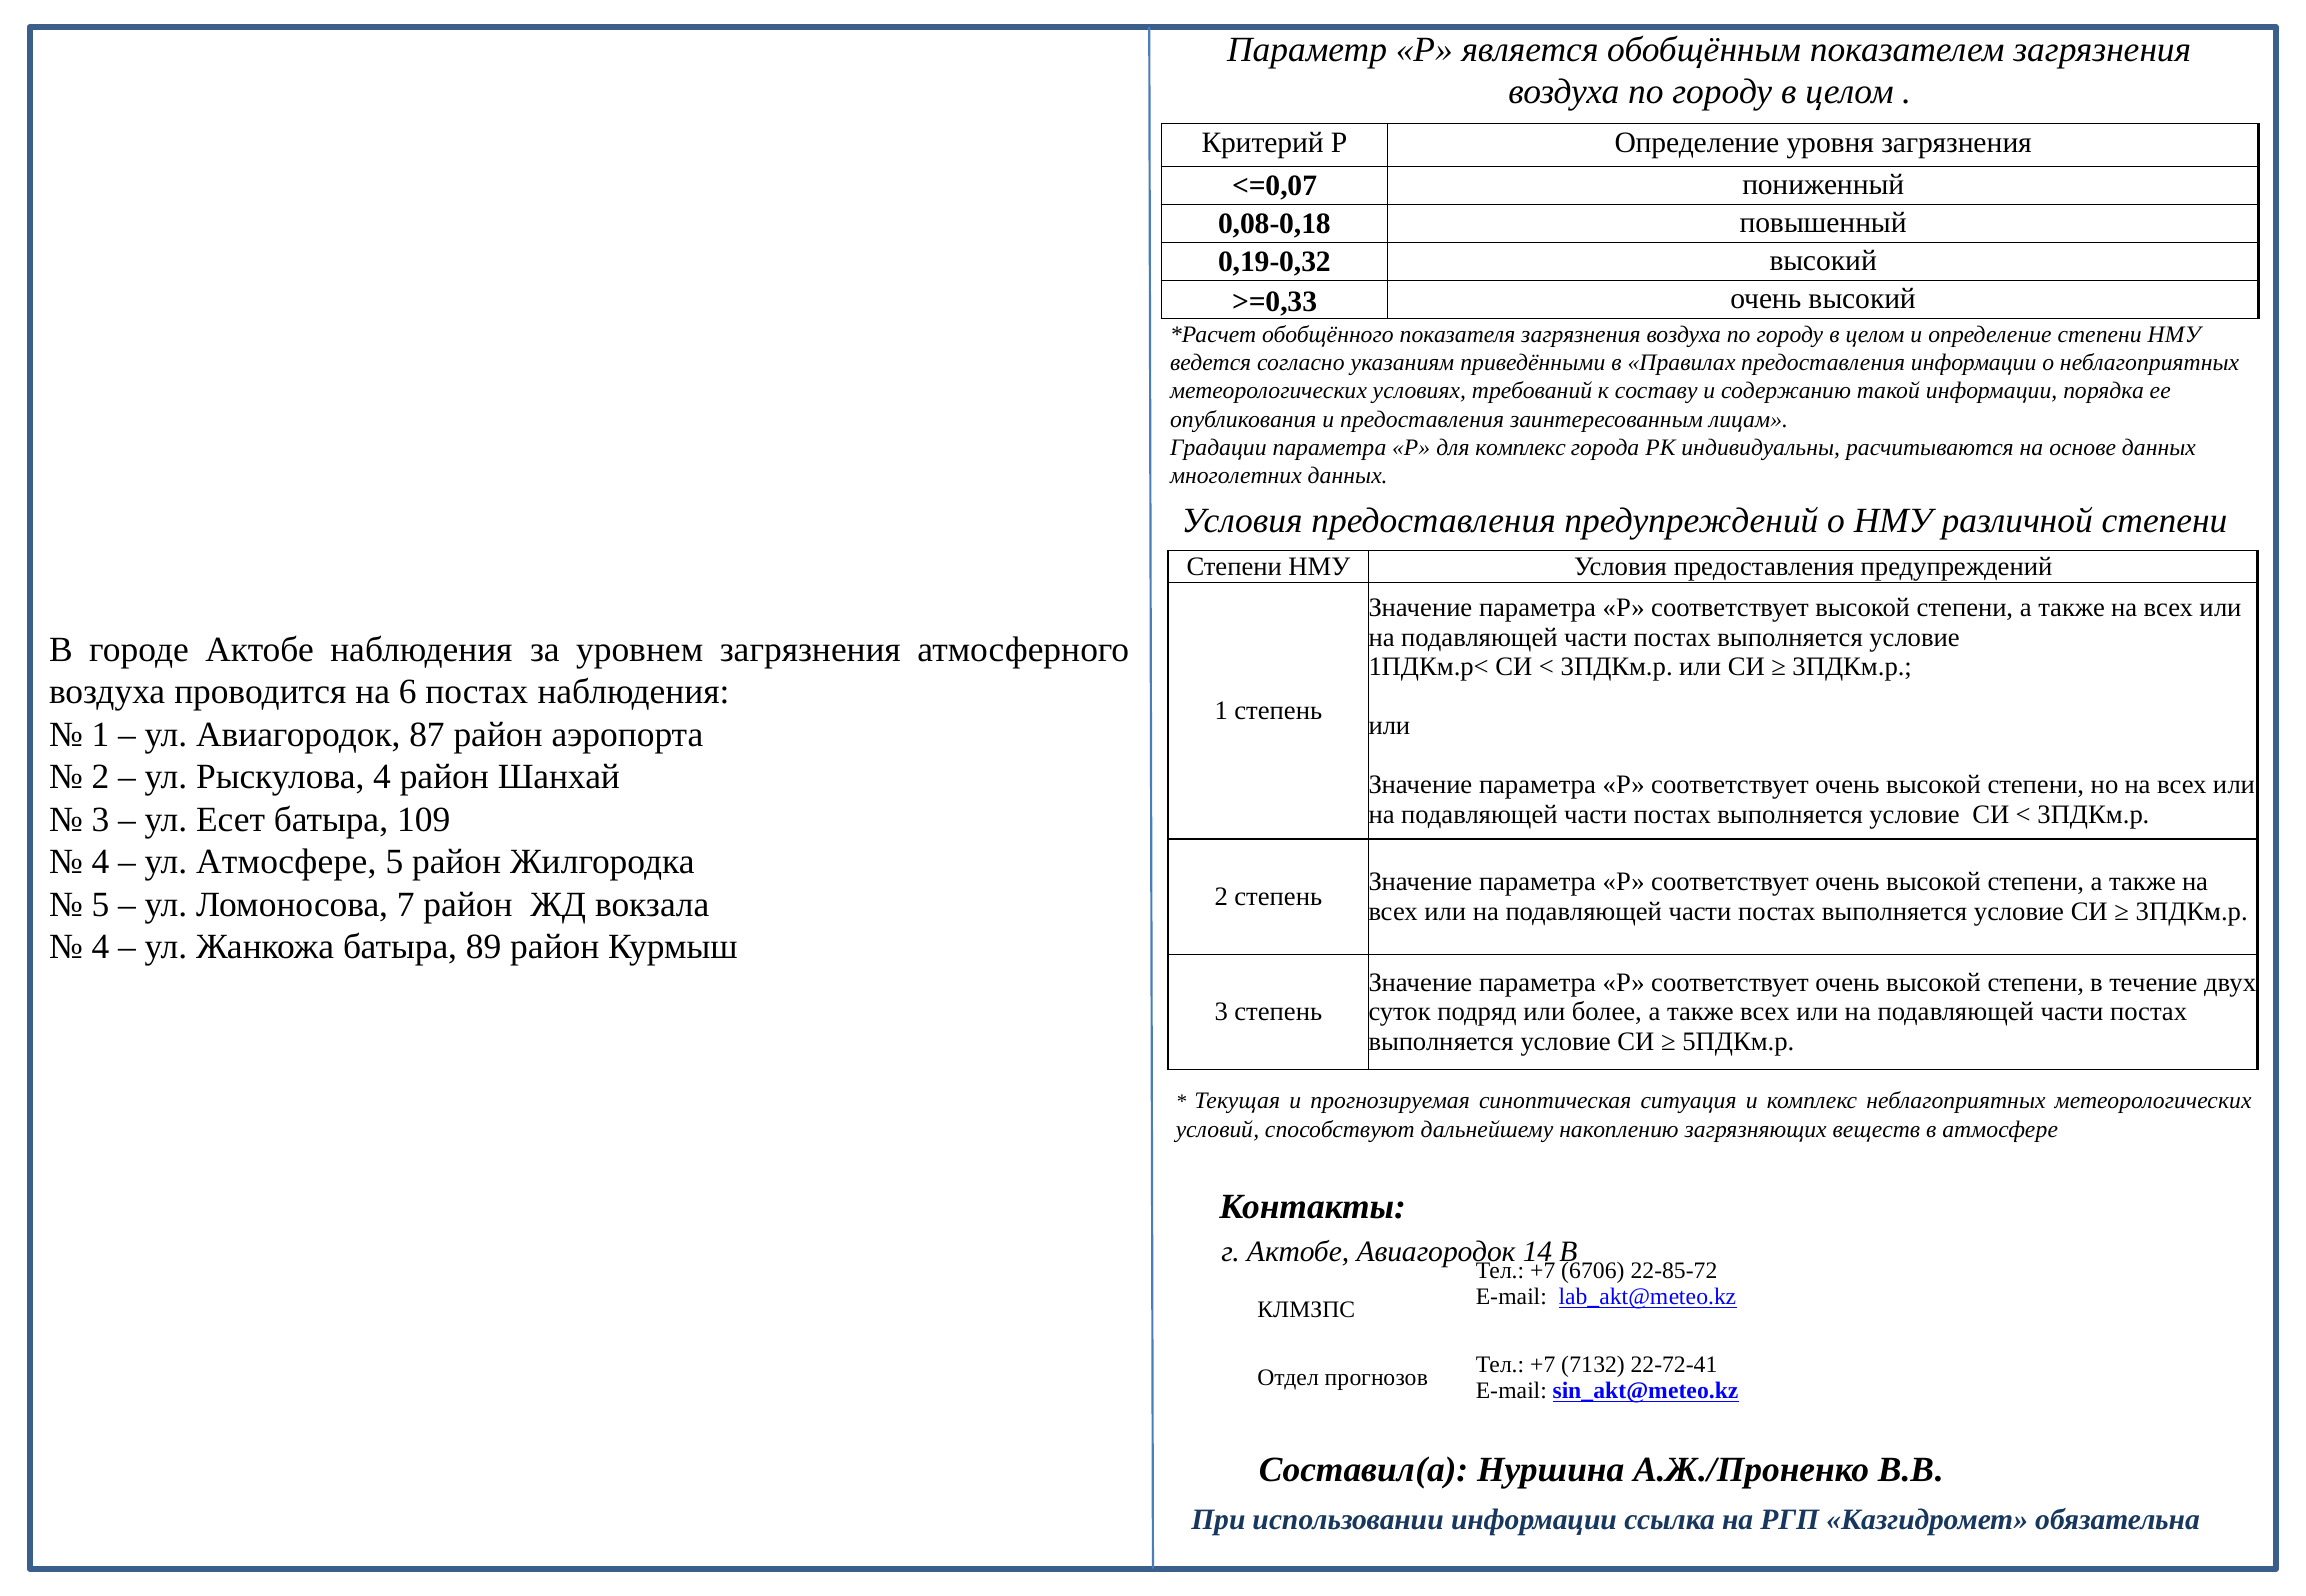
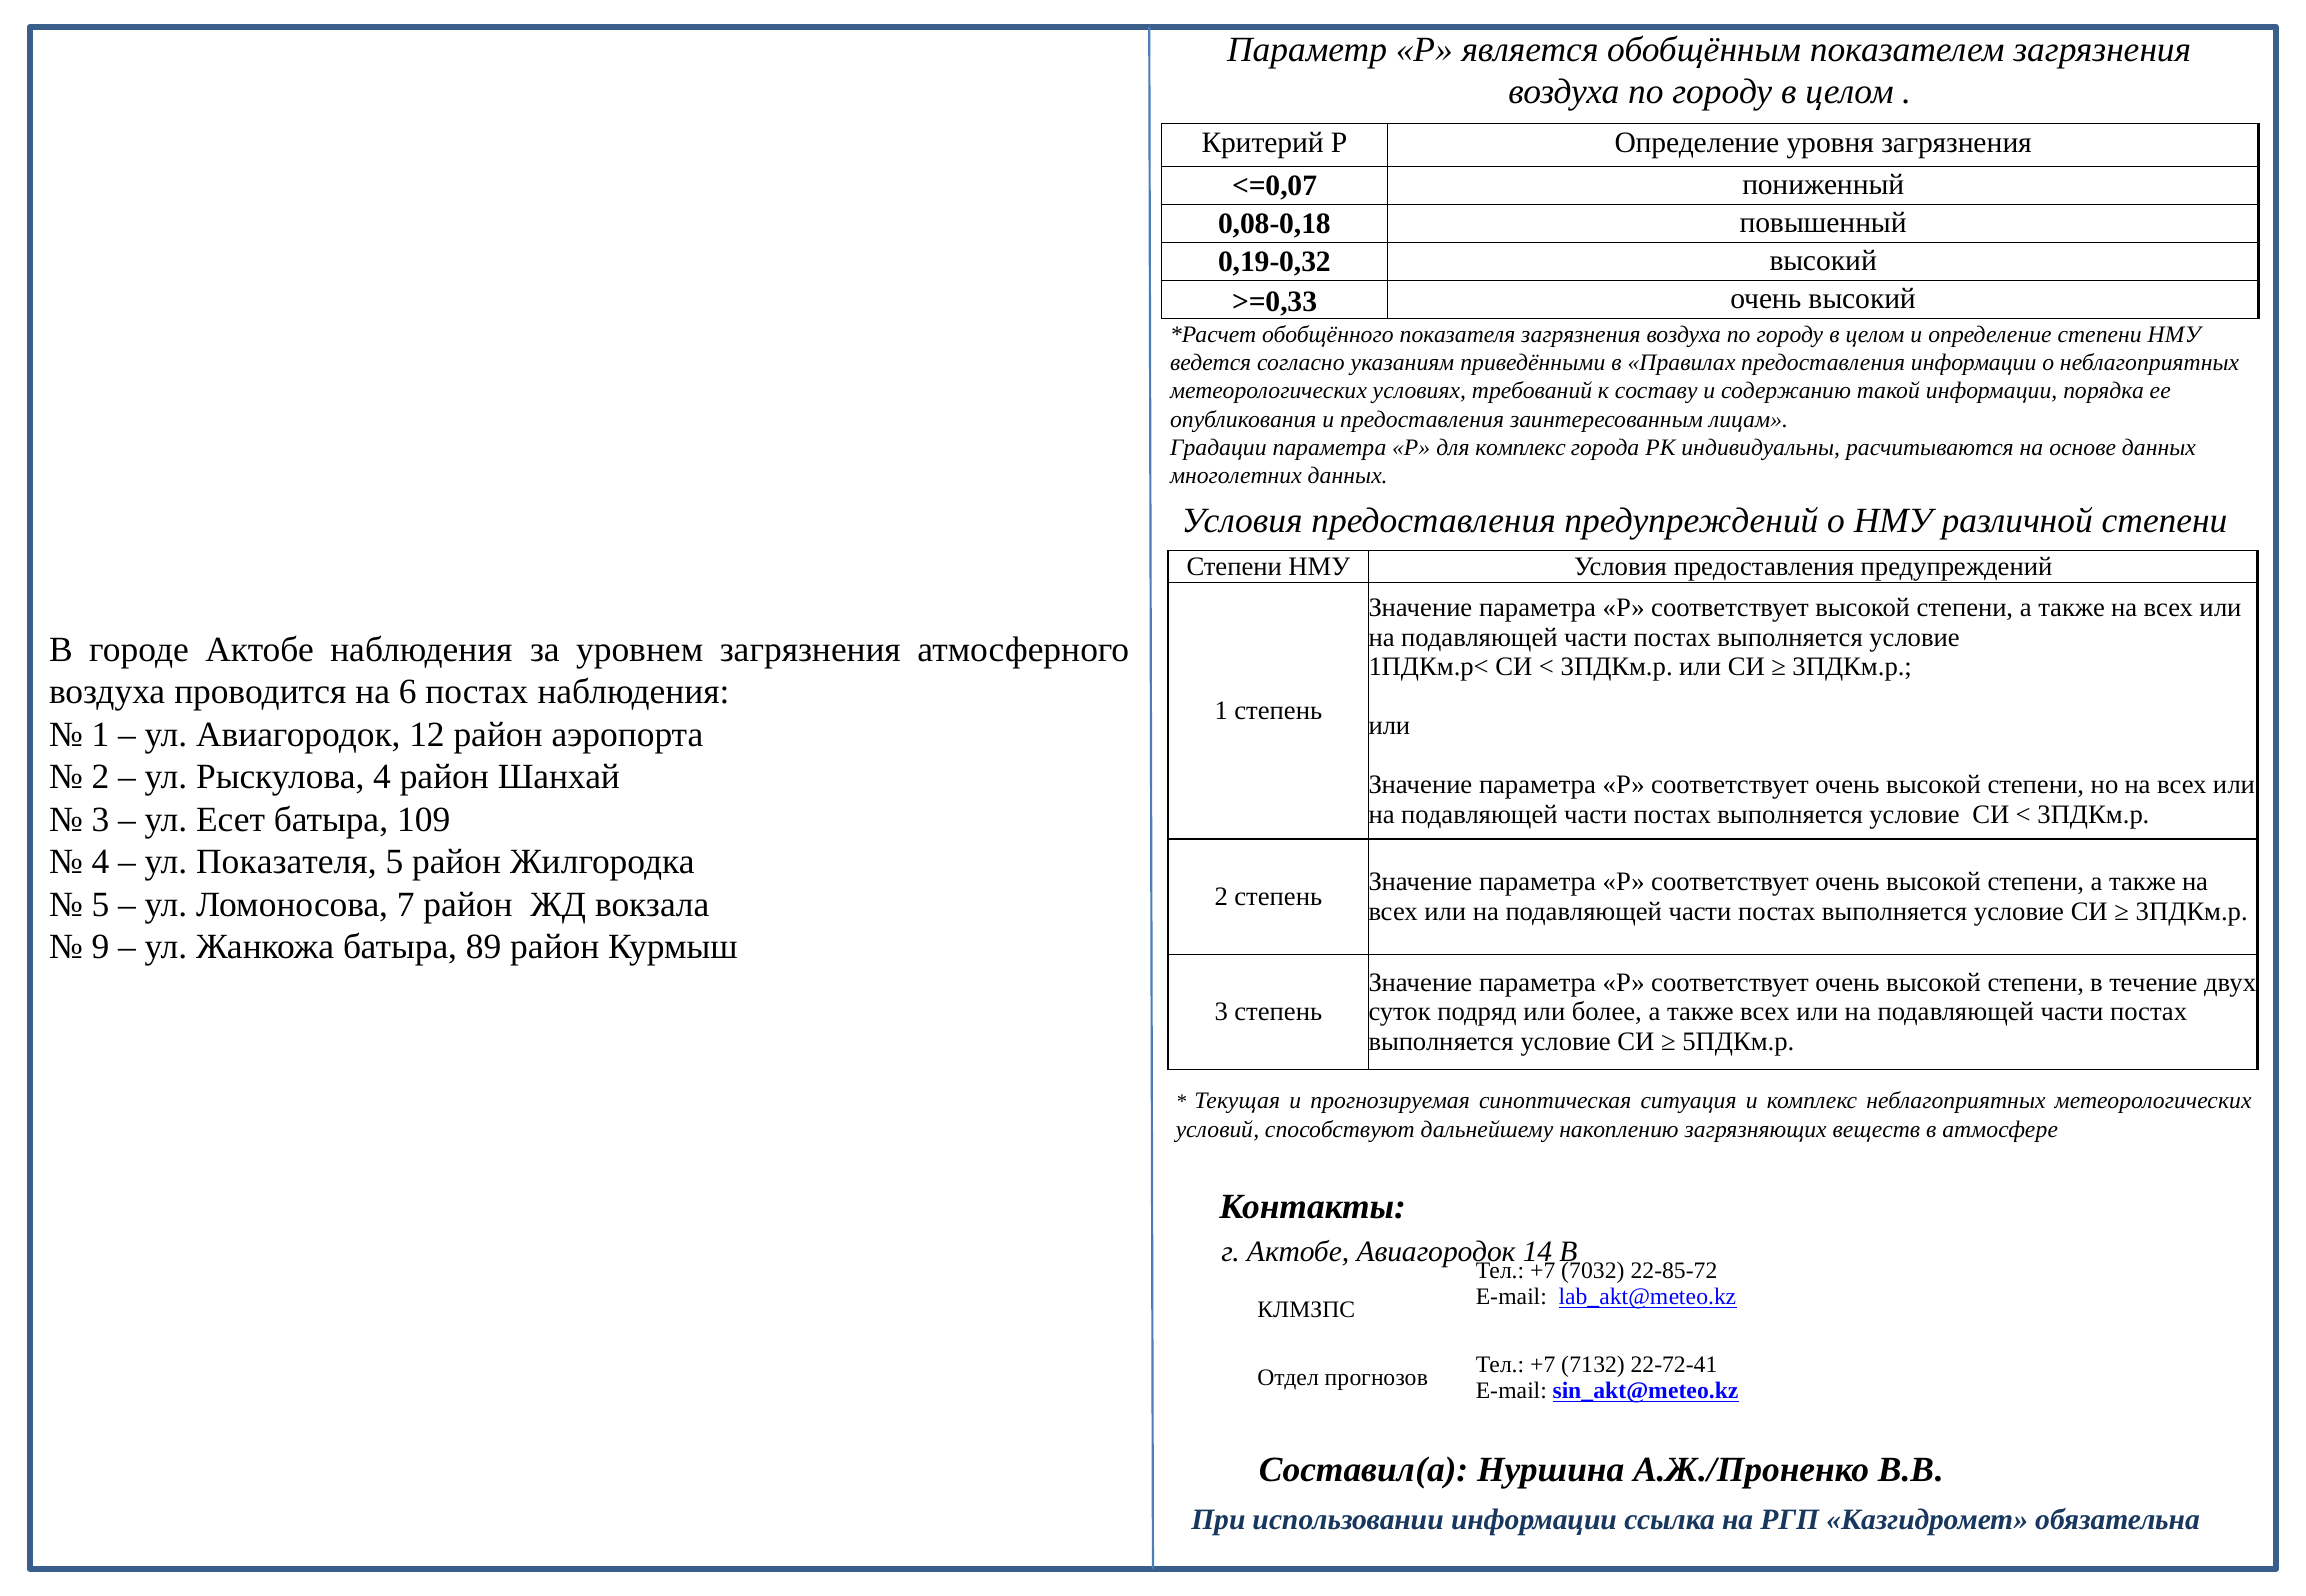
87: 87 -> 12
ул Атмосфере: Атмосфере -> Показателя
4 at (100, 948): 4 -> 9
6706: 6706 -> 7032
